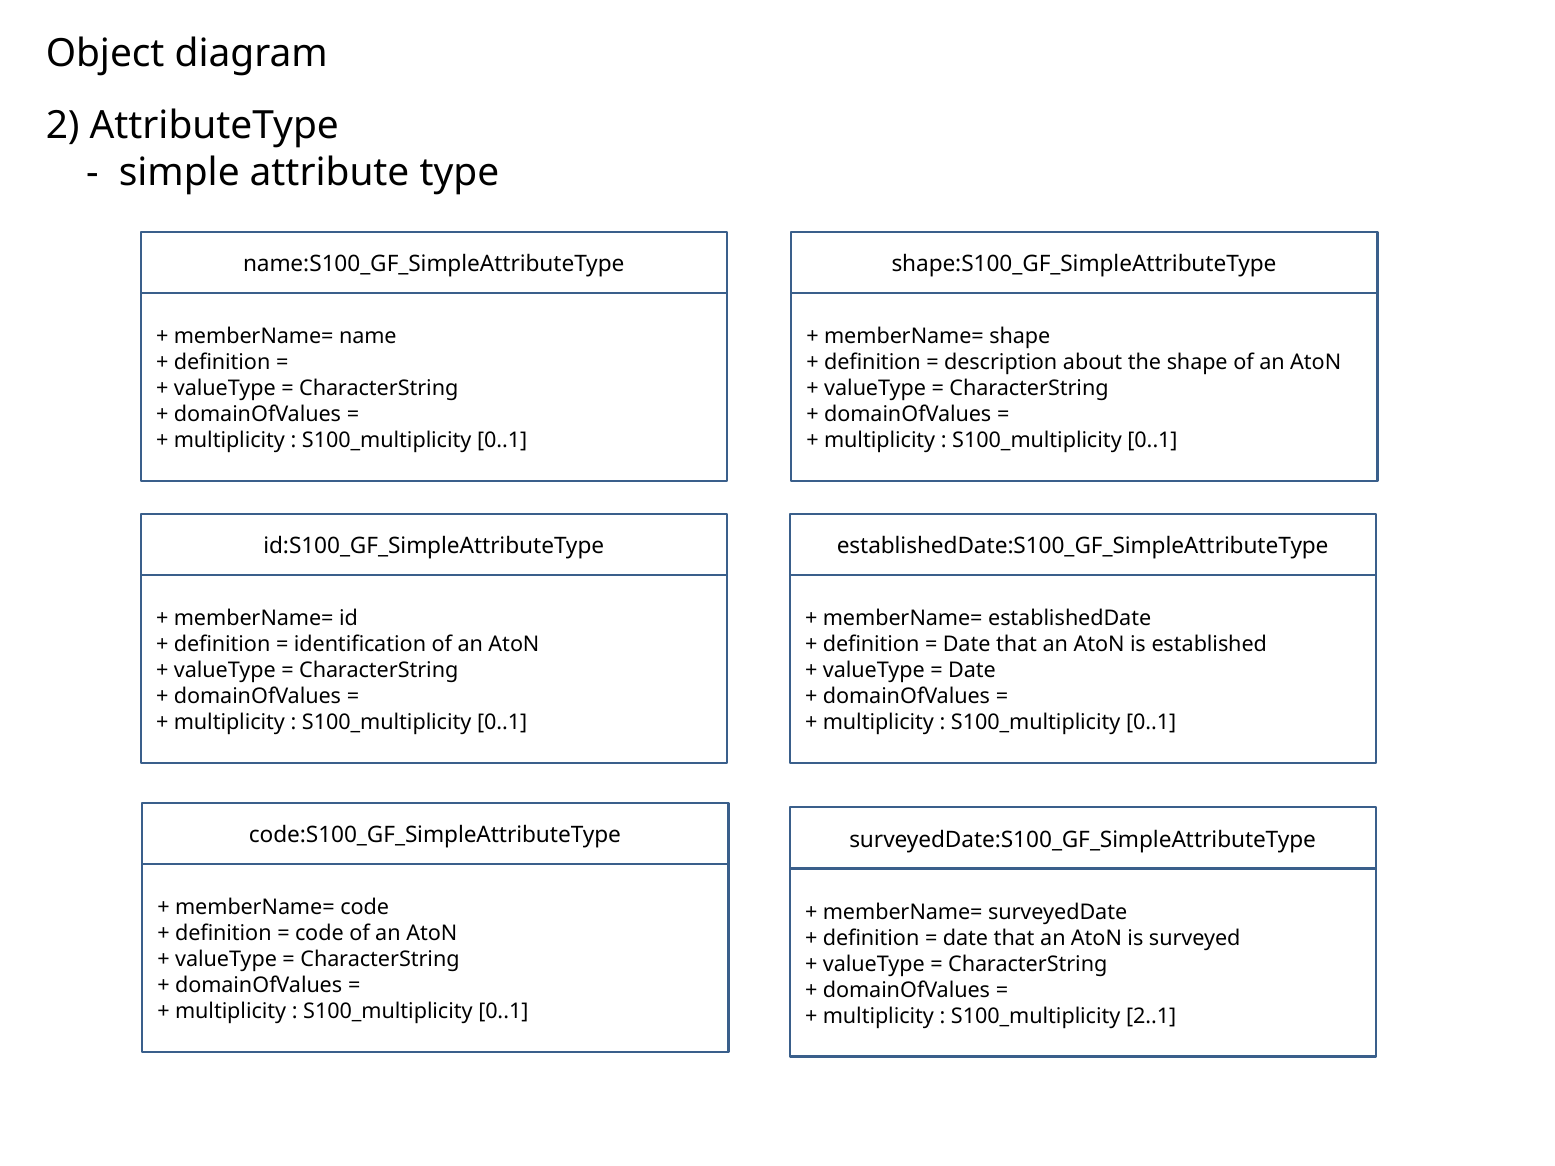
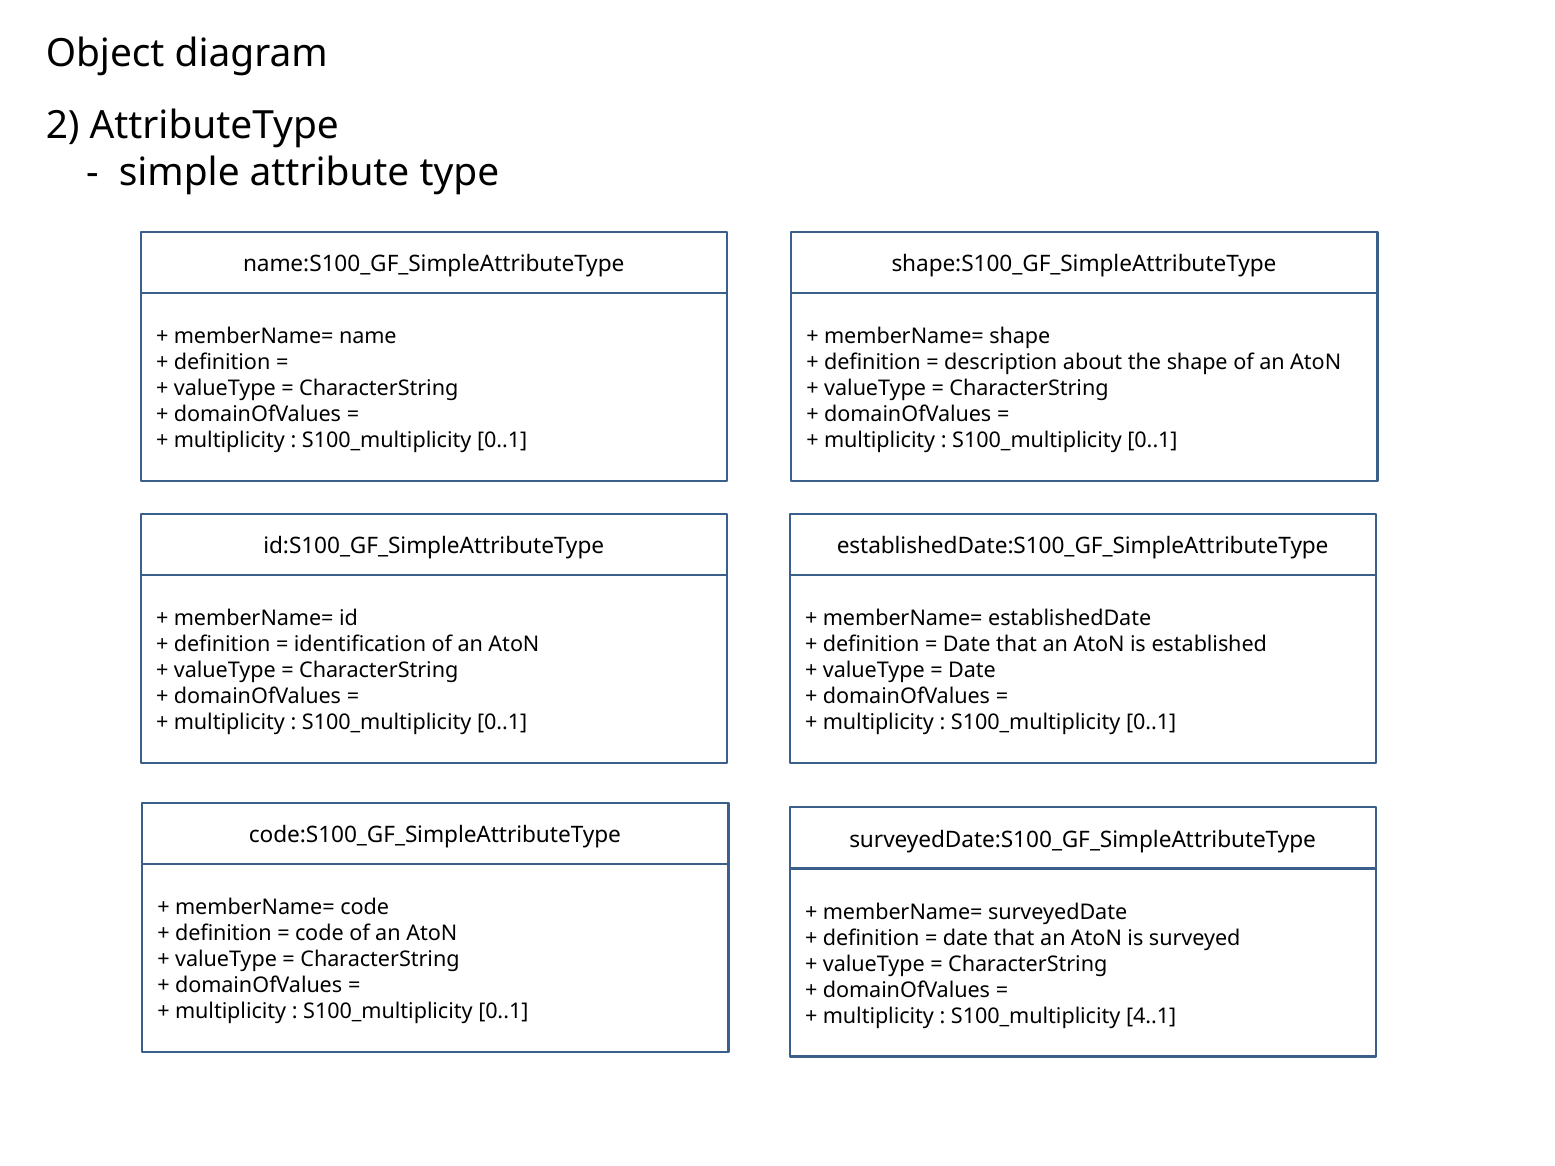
2..1: 2..1 -> 4..1
